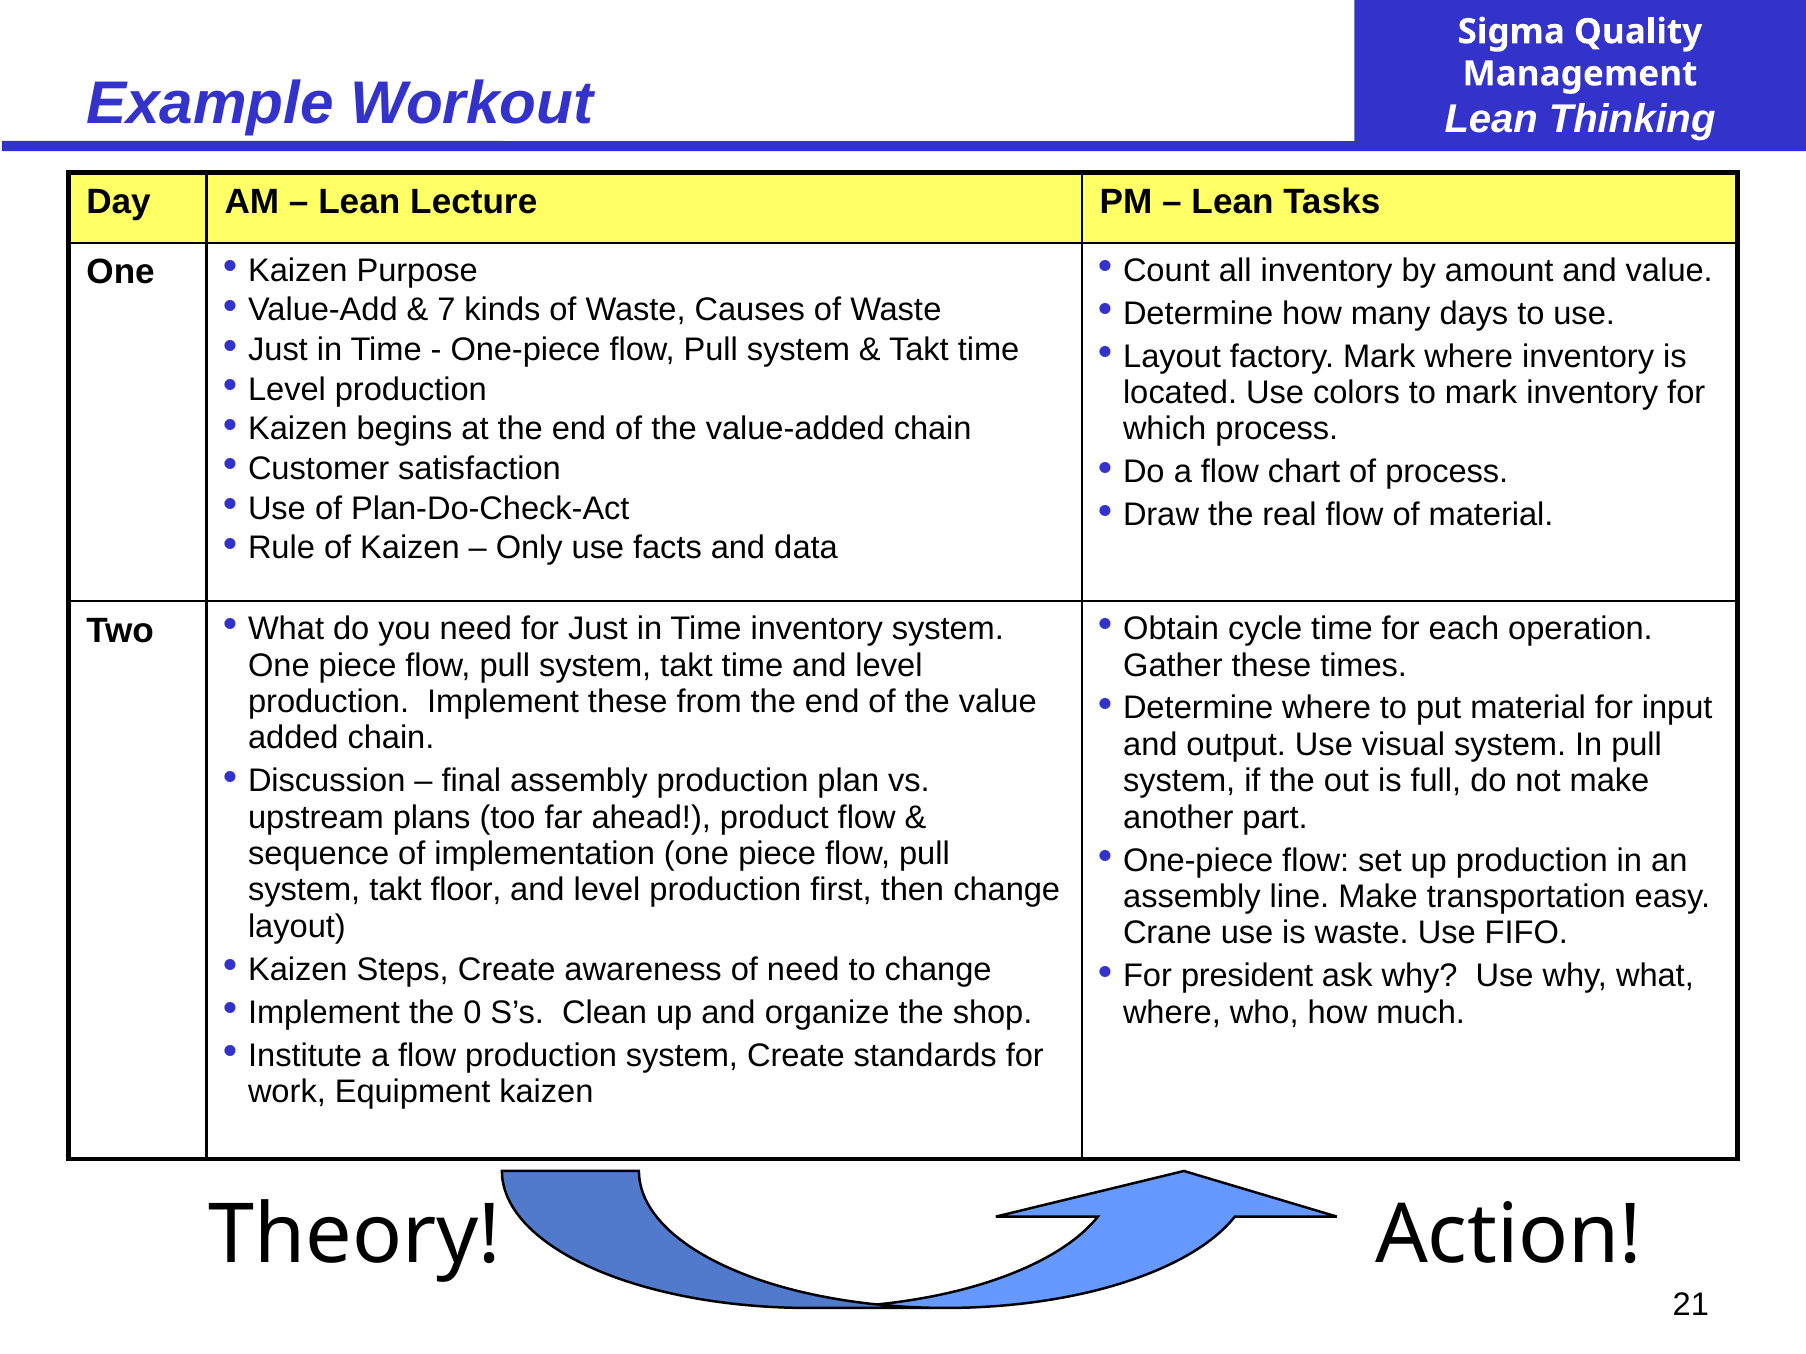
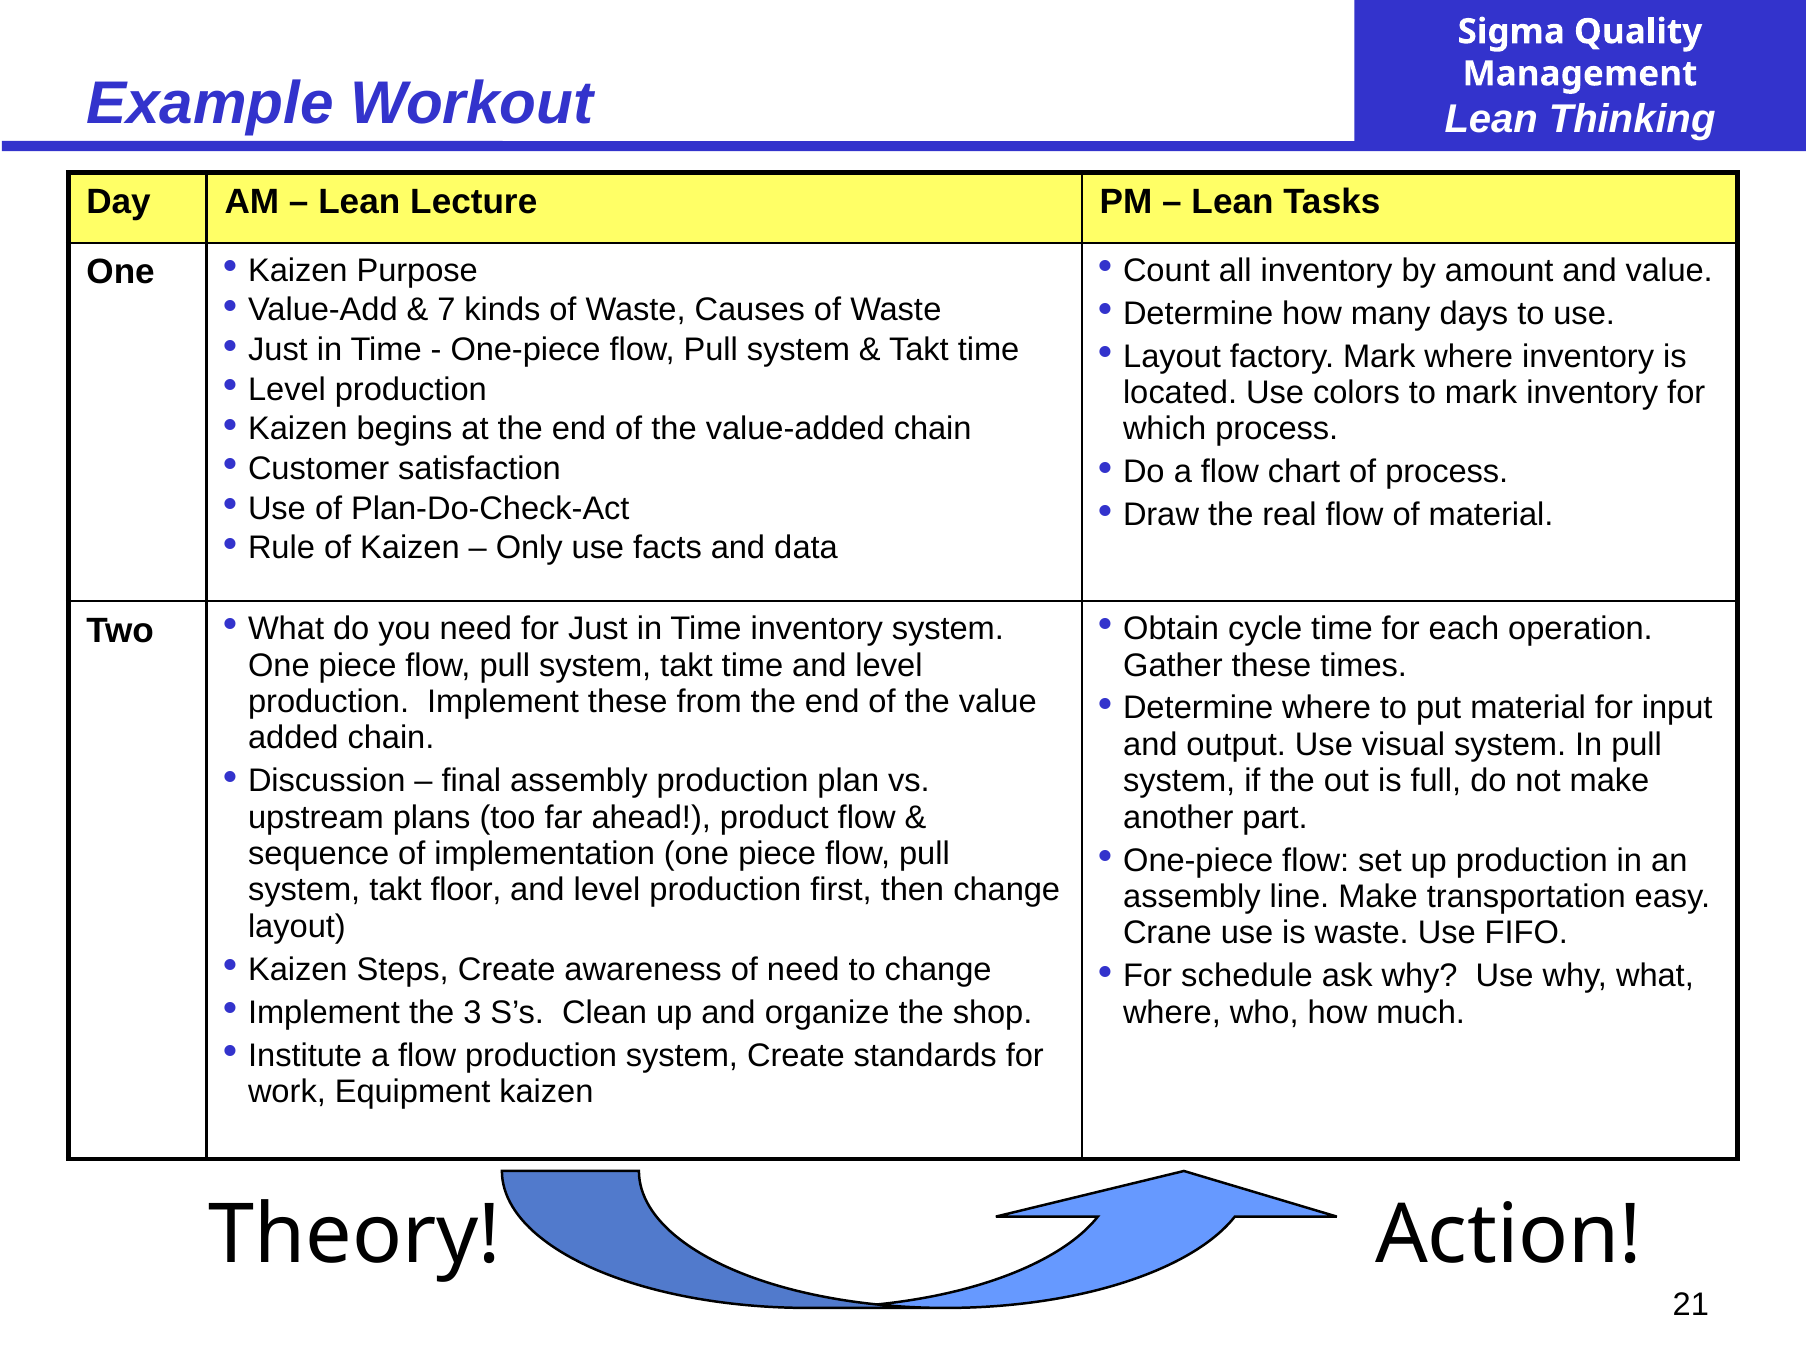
president: president -> schedule
0: 0 -> 3
